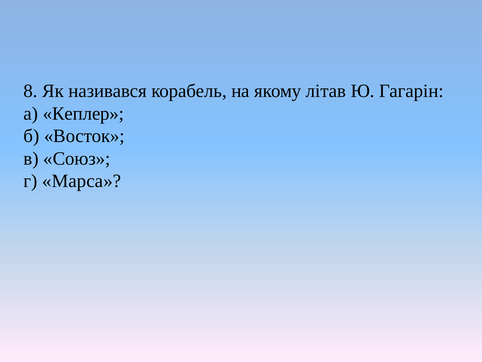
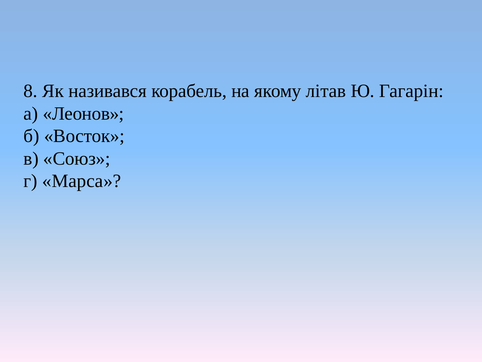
Кеплер: Кеплер -> Леонов
